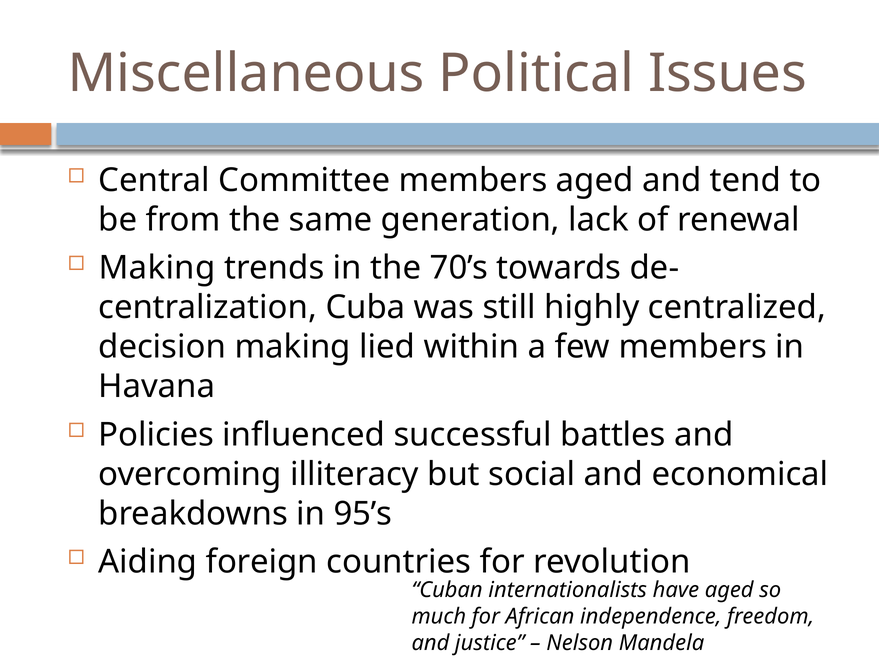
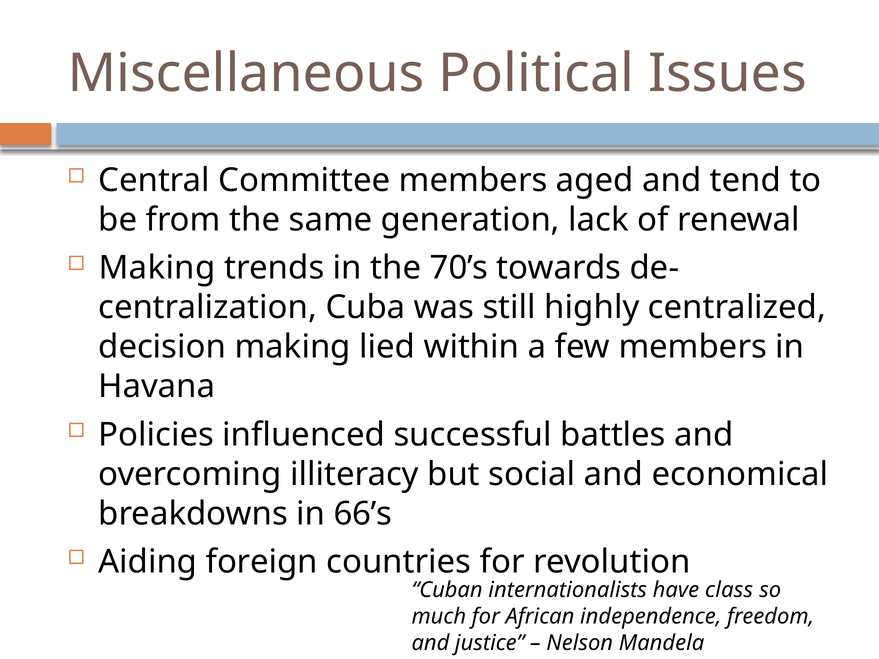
95’s: 95’s -> 66’s
have aged: aged -> class
